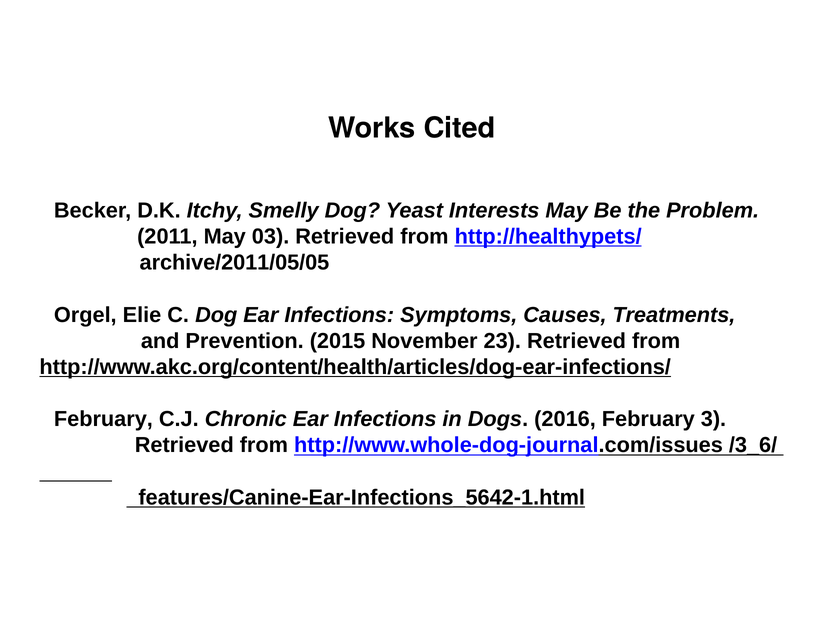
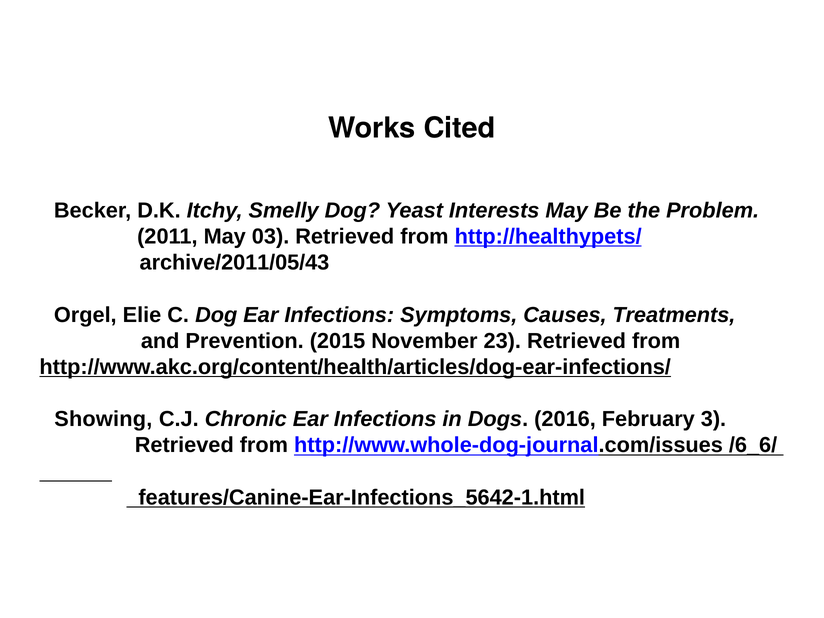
archive/2011/05/05: archive/2011/05/05 -> archive/2011/05/43
February at (103, 419): February -> Showing
/3_6/: /3_6/ -> /6_6/
